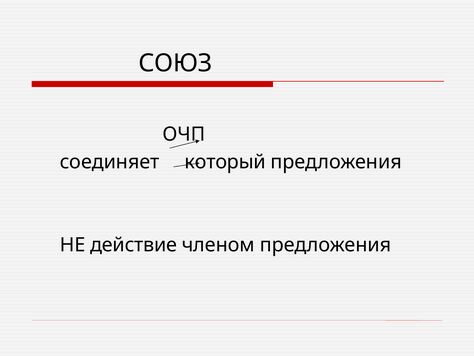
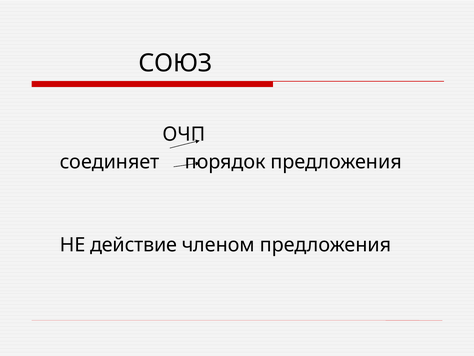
который: который -> порядок
